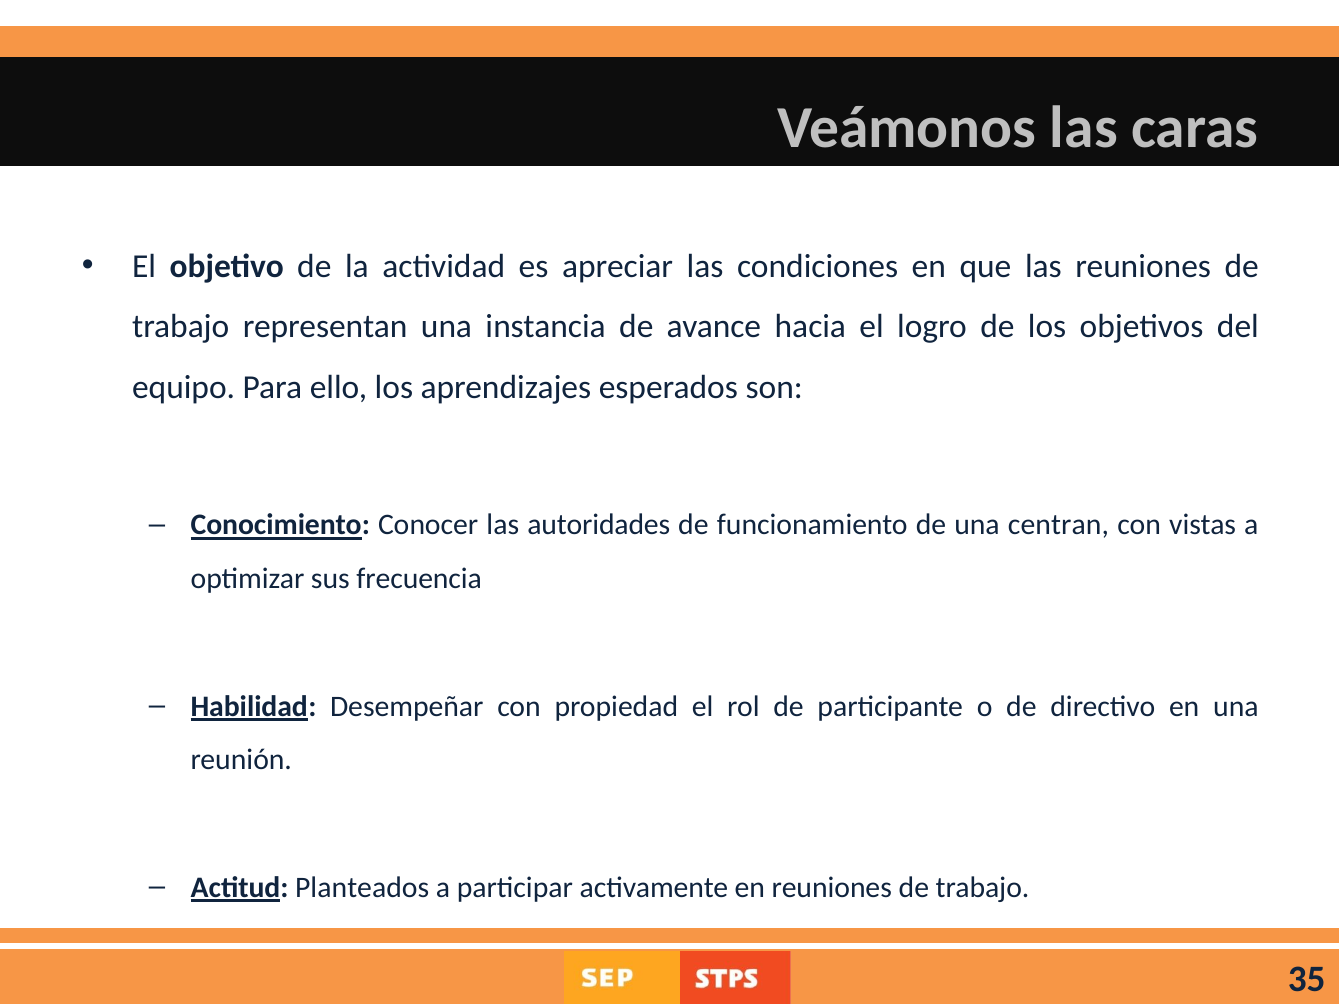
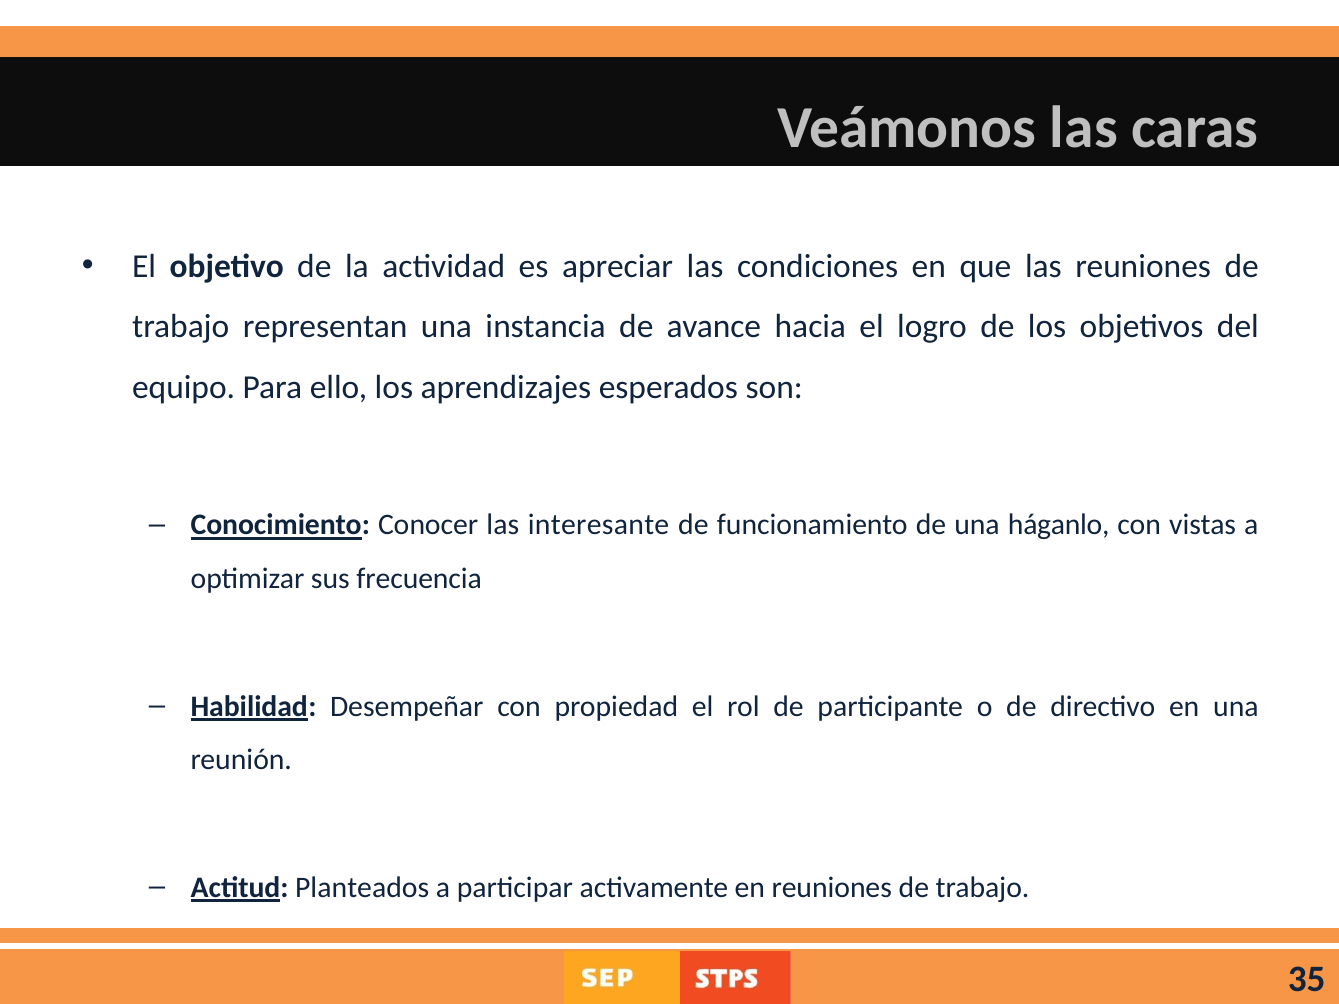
autoridades: autoridades -> interesante
centran: centran -> háganlo
